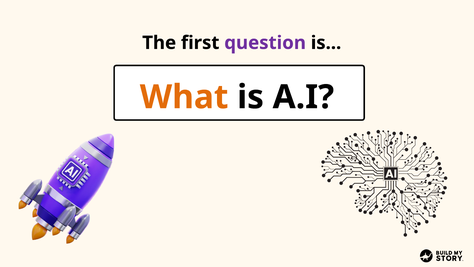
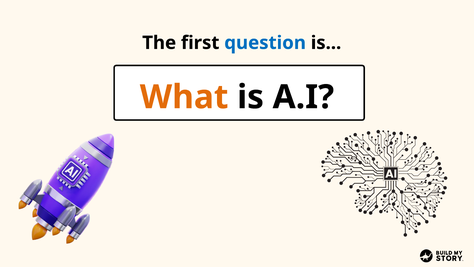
question colour: purple -> blue
